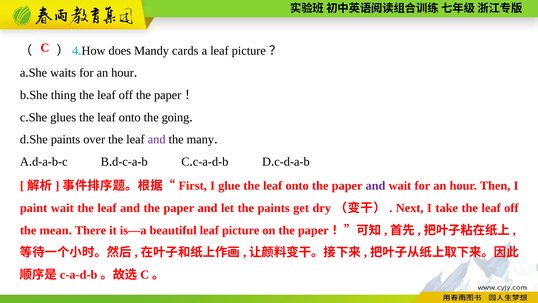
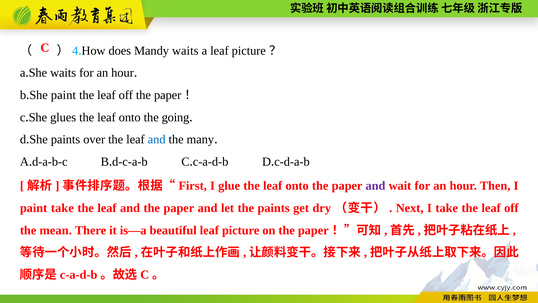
Mandy cards: cards -> waits
thing at (63, 95): thing -> paint
and at (157, 139) colour: purple -> blue
paint wait: wait -> take
